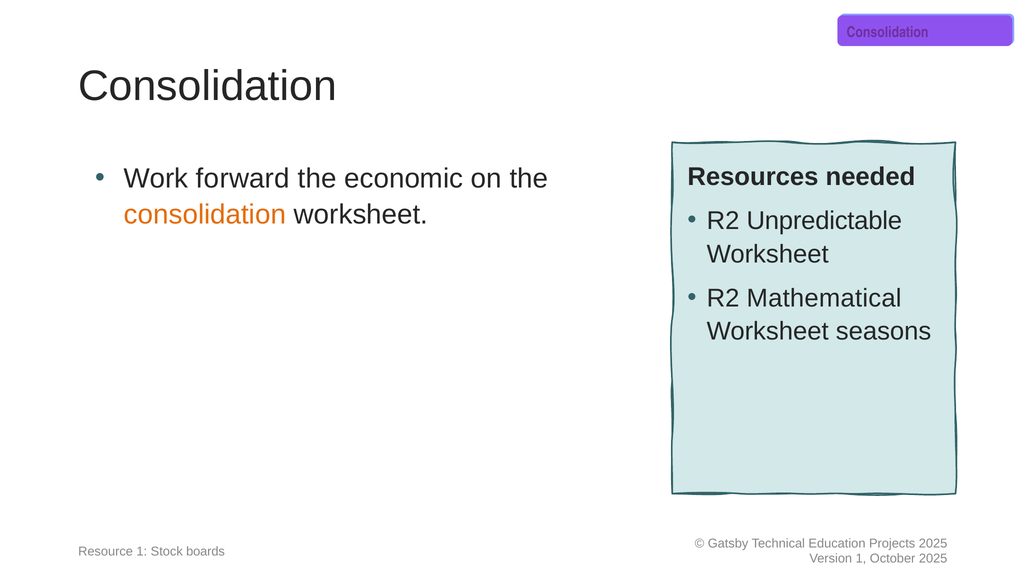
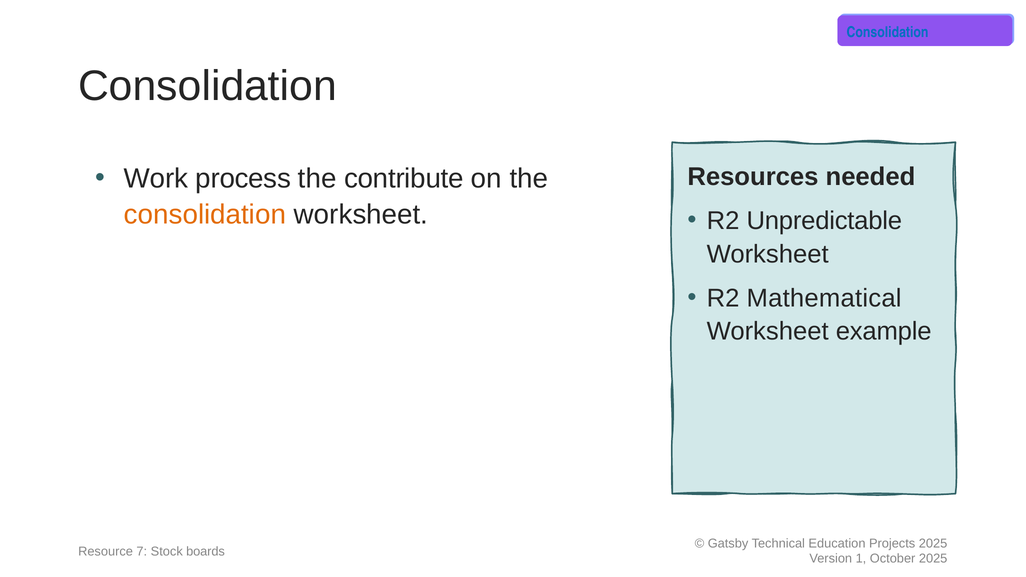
Consolidation at (888, 32) colour: purple -> blue
forward: forward -> process
economic: economic -> contribute
seasons: seasons -> example
Resource 1: 1 -> 7
